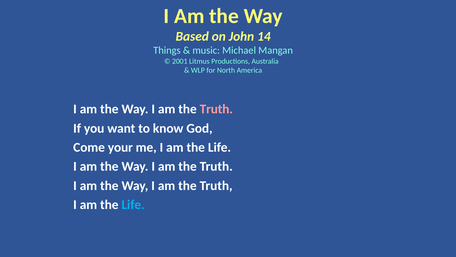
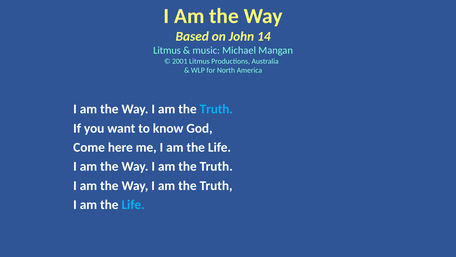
Things at (167, 50): Things -> Litmus
Truth at (216, 109) colour: pink -> light blue
your: your -> here
